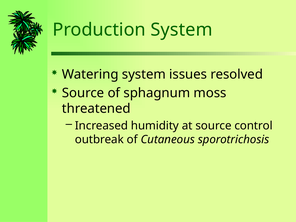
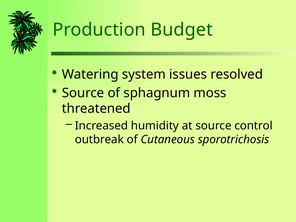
Production System: System -> Budget
